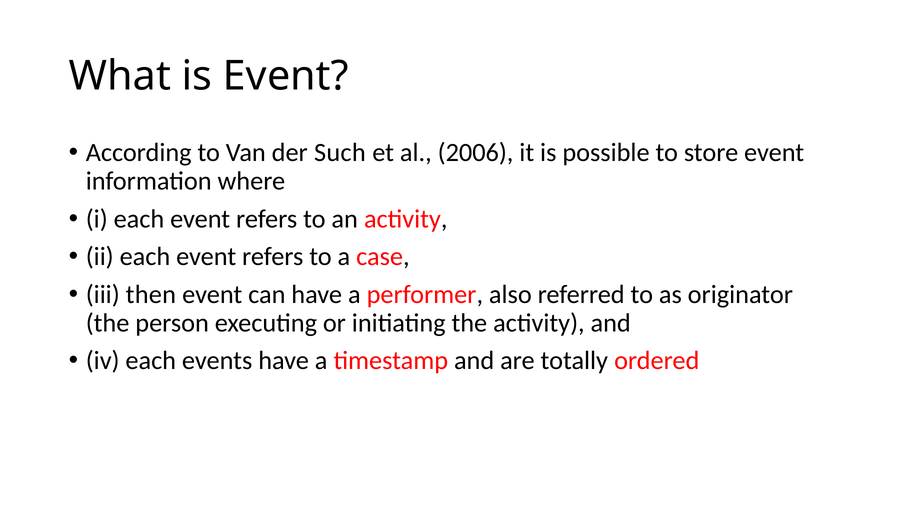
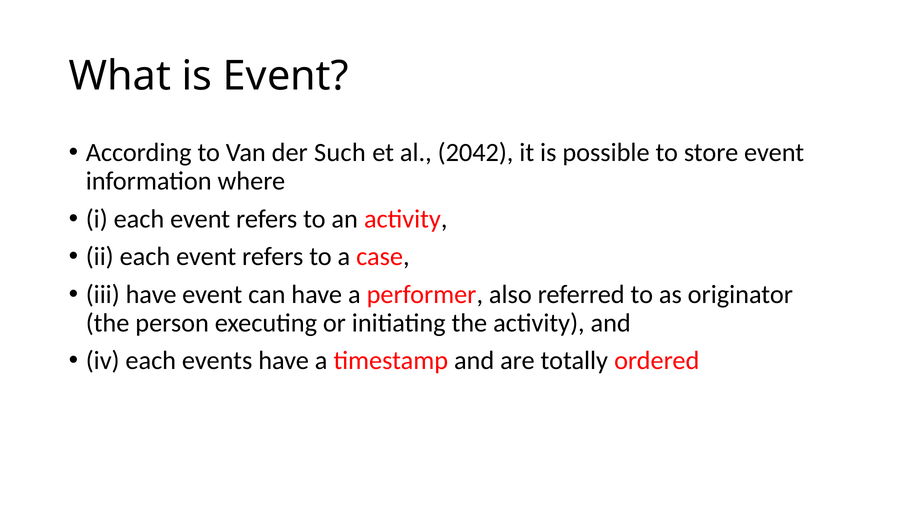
2006: 2006 -> 2042
iii then: then -> have
